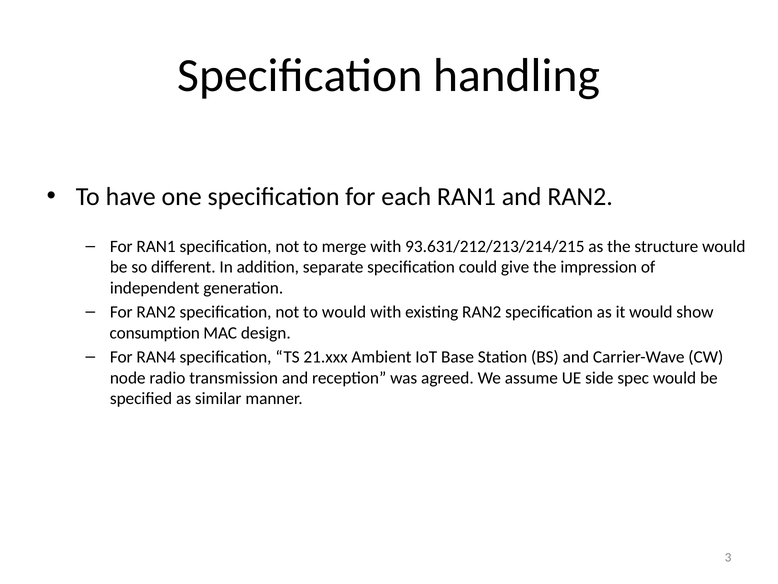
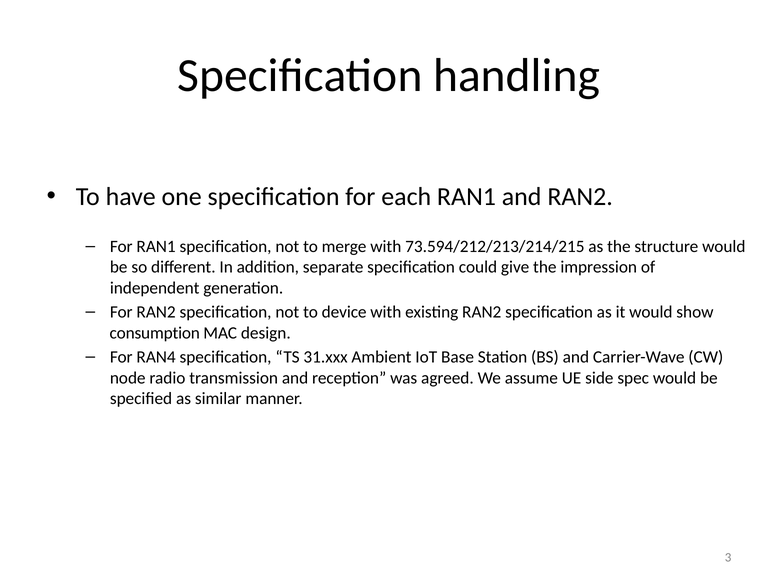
93.631/212/213/214/215: 93.631/212/213/214/215 -> 73.594/212/213/214/215
to would: would -> device
21.xxx: 21.xxx -> 31.xxx
